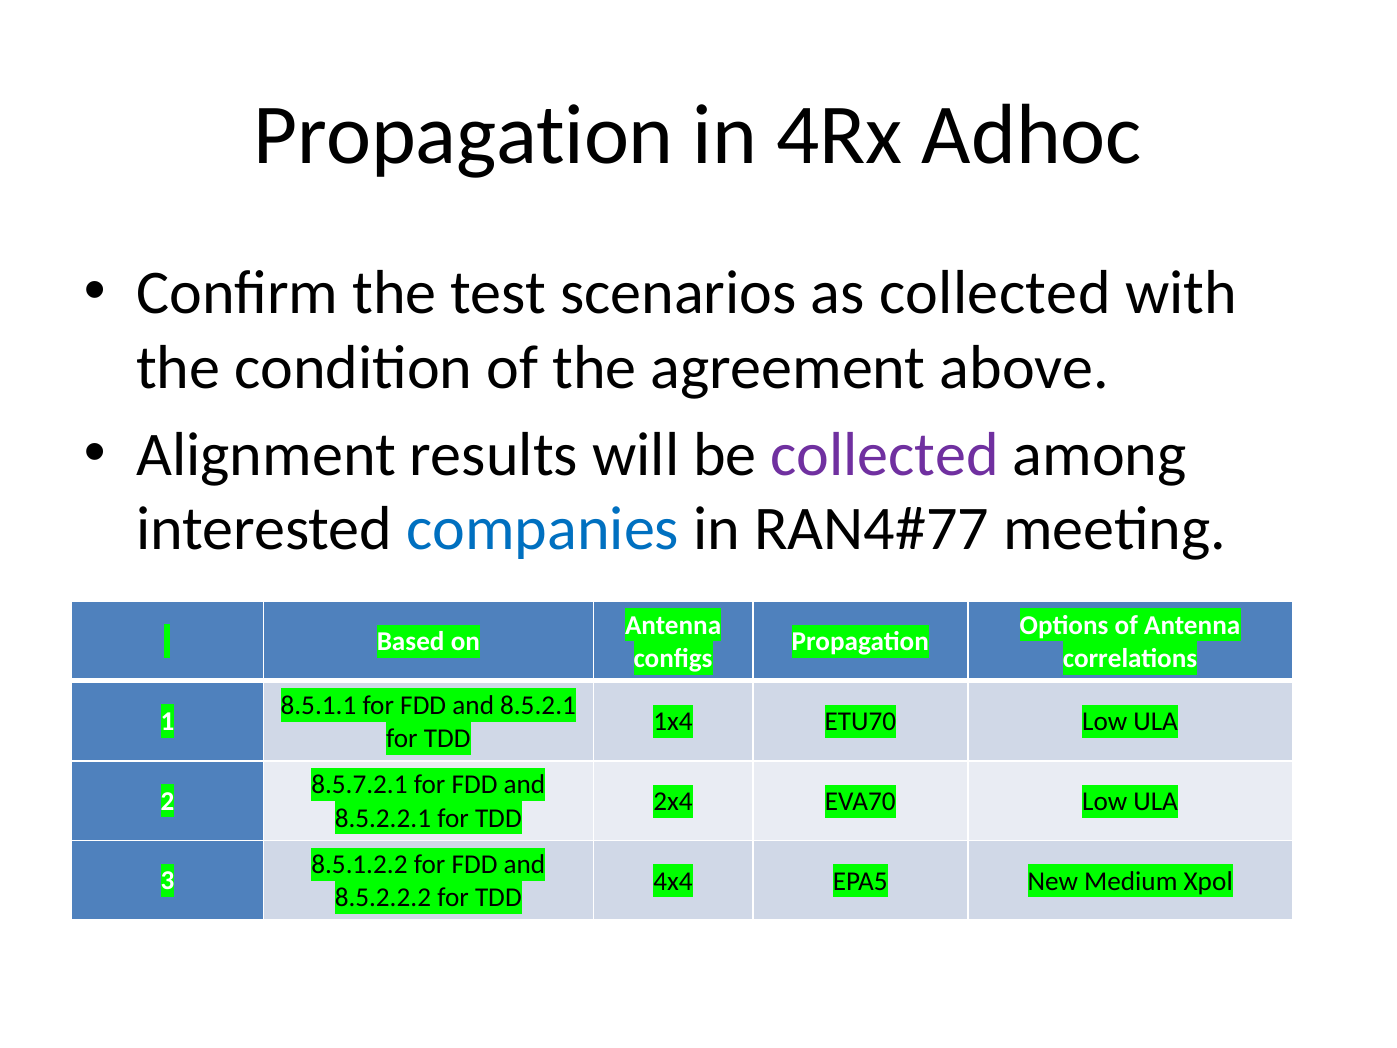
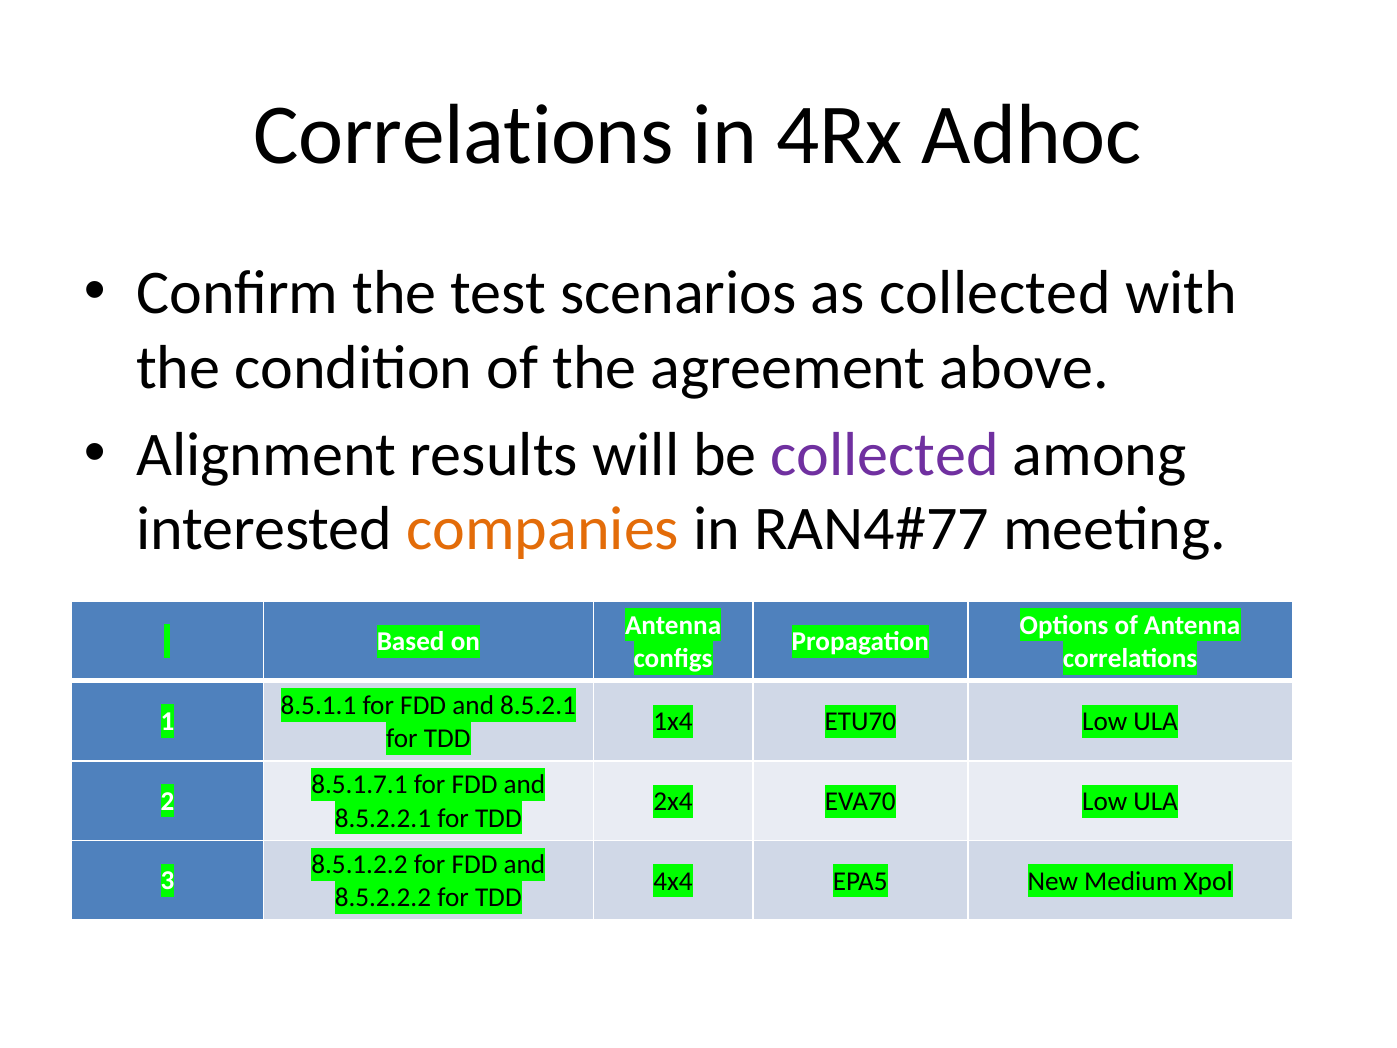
Propagation at (464, 135): Propagation -> Correlations
companies colour: blue -> orange
8.5.7.2.1: 8.5.7.2.1 -> 8.5.1.7.1
